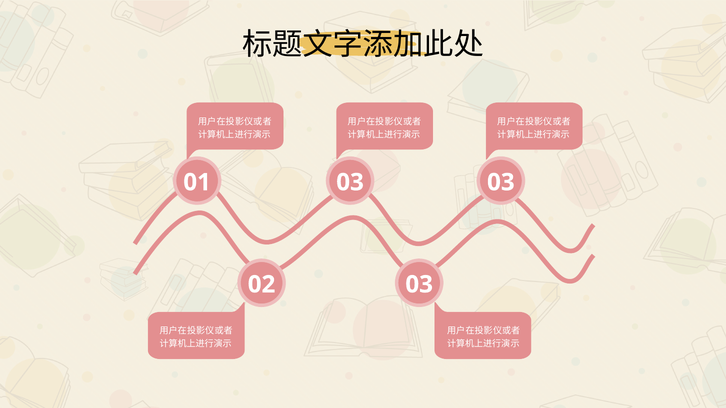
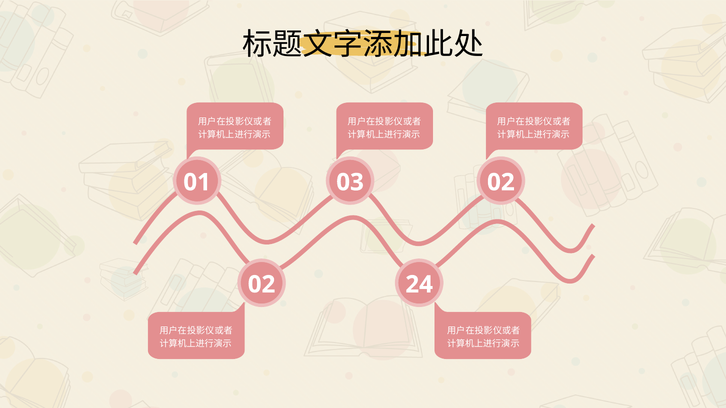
03 03: 03 -> 02
02 03: 03 -> 24
